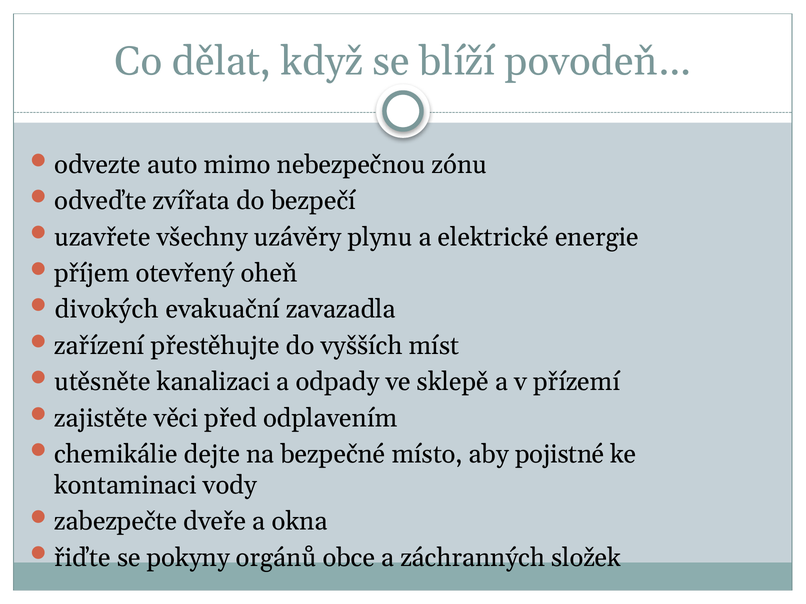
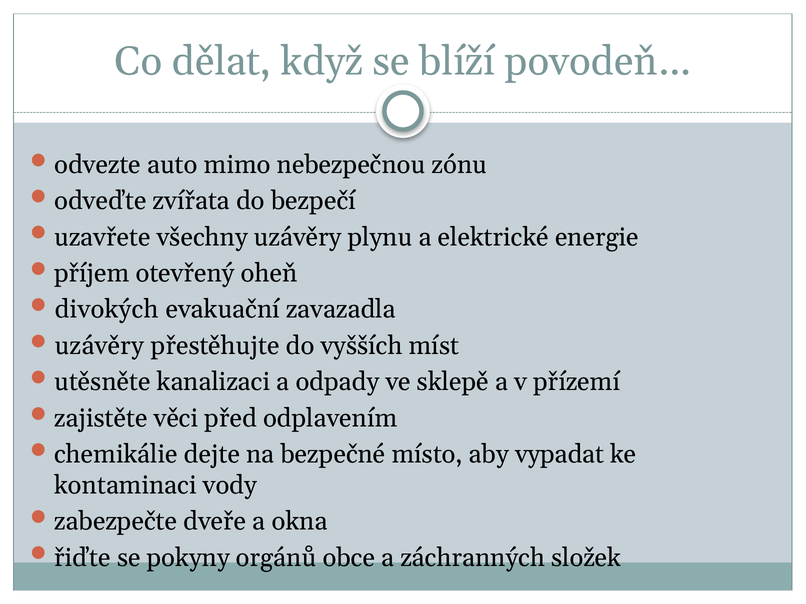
zařízení at (99, 346): zařízení -> uzávěry
pojistné: pojistné -> vypadat
